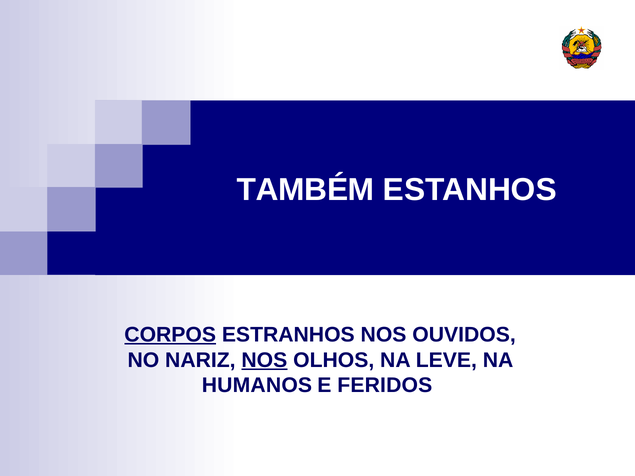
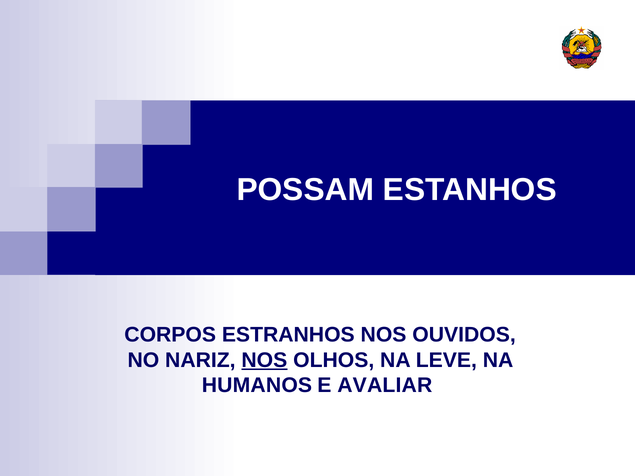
TAMBÉM: TAMBÉM -> POSSAM
CORPOS underline: present -> none
FERIDOS: FERIDOS -> AVALIAR
